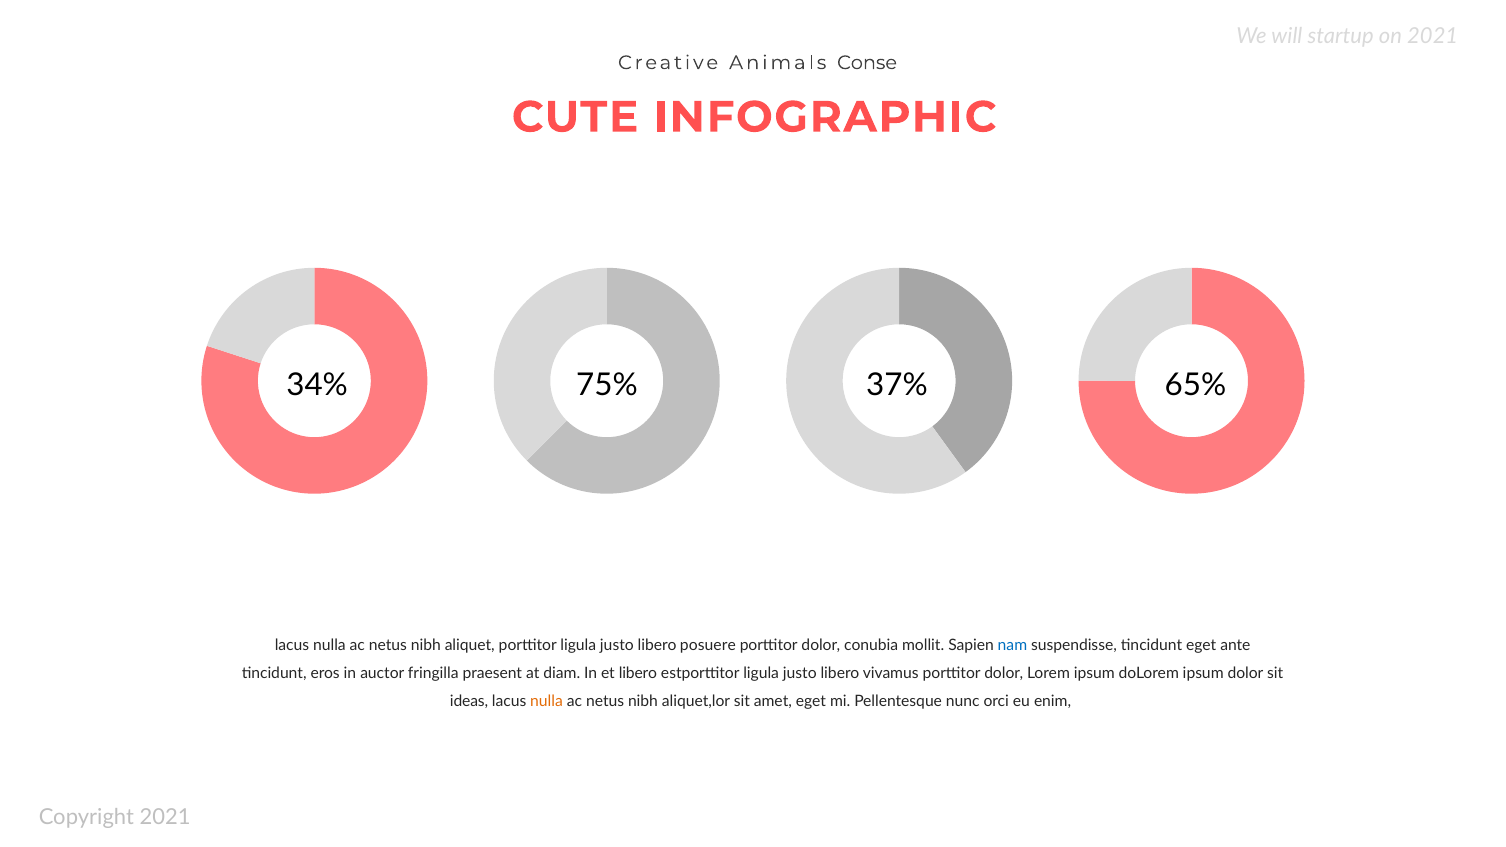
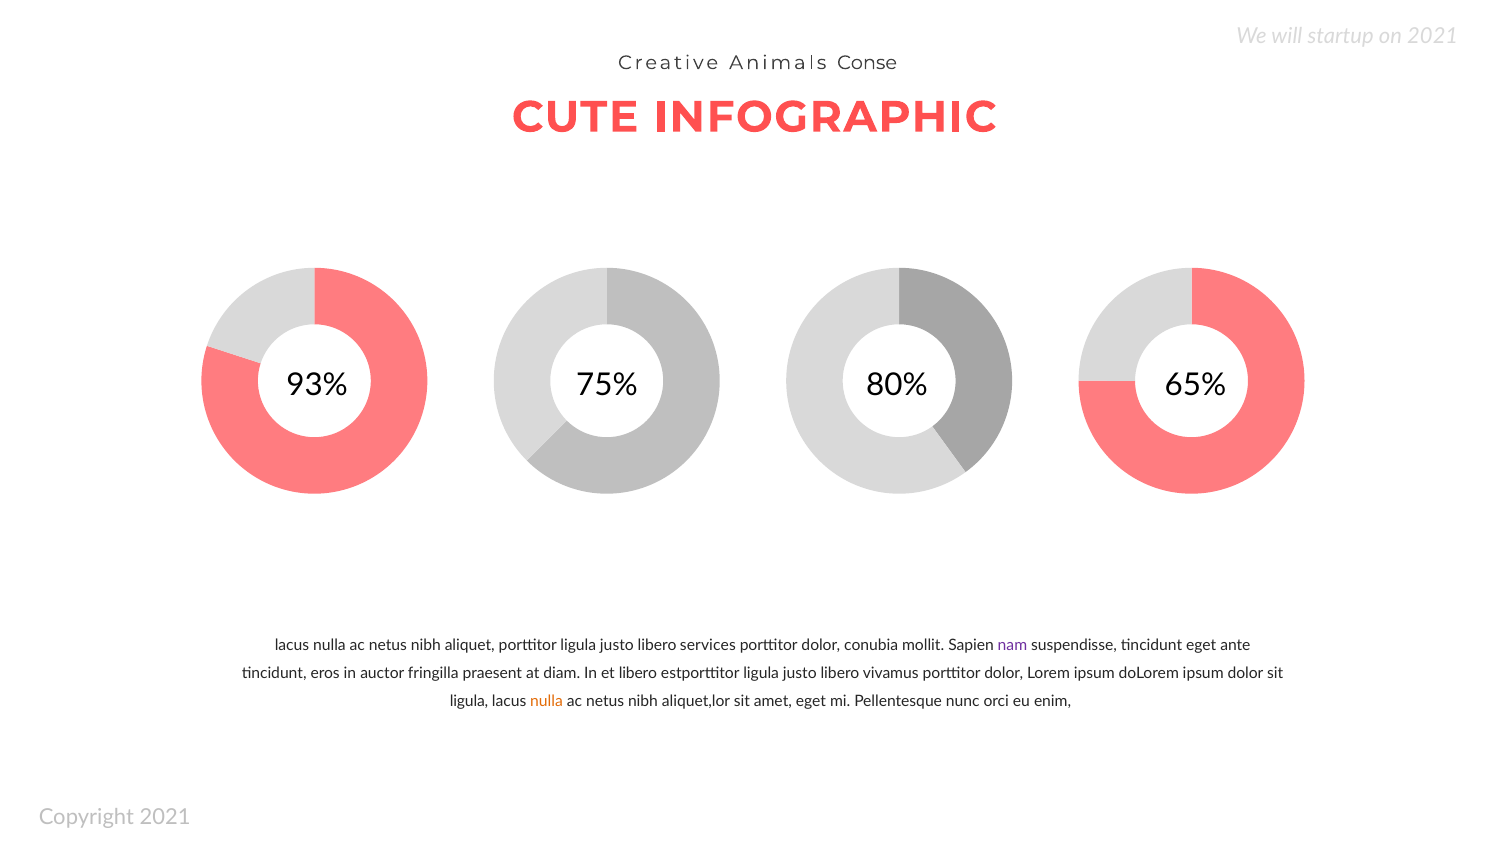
34%: 34% -> 93%
37%: 37% -> 80%
posuere: posuere -> services
nam colour: blue -> purple
ideas at (469, 702): ideas -> ligula
